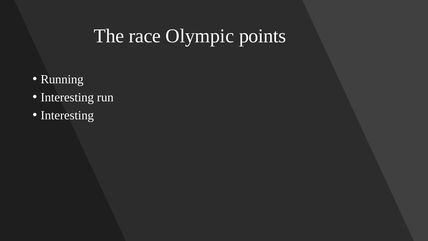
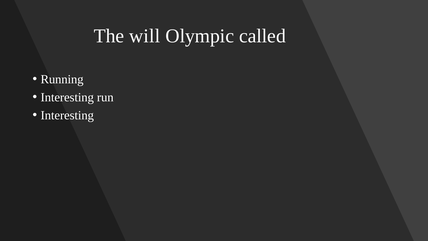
race: race -> will
points: points -> called
